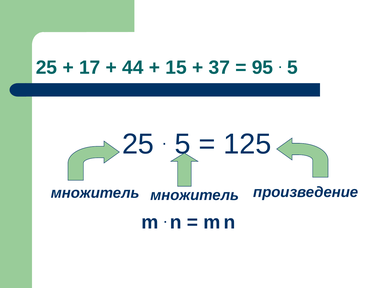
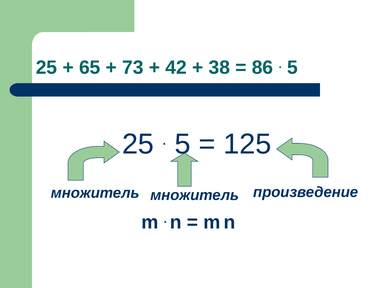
17: 17 -> 65
44: 44 -> 73
15: 15 -> 42
37: 37 -> 38
95: 95 -> 86
